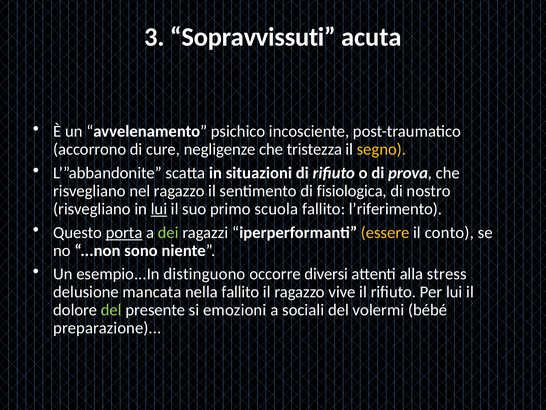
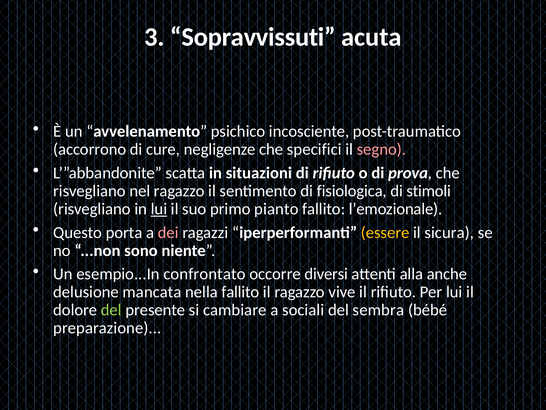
tristezza: tristezza -> specifici
segno colour: yellow -> pink
nostro: nostro -> stimoli
scuola: scuola -> pianto
l’riferimento: l’riferimento -> l’emozionale
porta underline: present -> none
dei colour: light green -> pink
conto: conto -> sicura
distinguono: distinguono -> confrontato
stress: stress -> anche
emozioni: emozioni -> cambiare
volermi: volermi -> sembra
